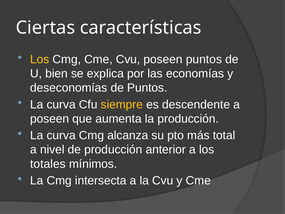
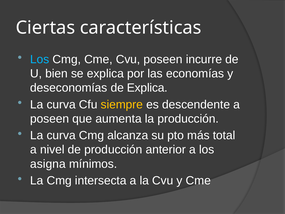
Los at (40, 59) colour: yellow -> light blue
poseen puntos: puntos -> incurre
de Puntos: Puntos -> Explica
totales: totales -> asigna
